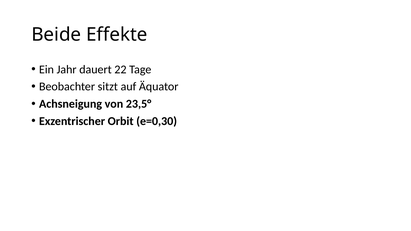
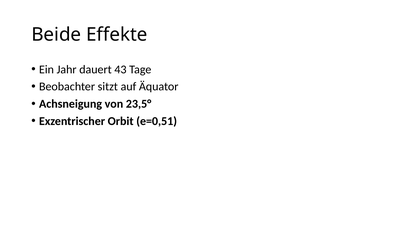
22: 22 -> 43
e=0,30: e=0,30 -> e=0,51
